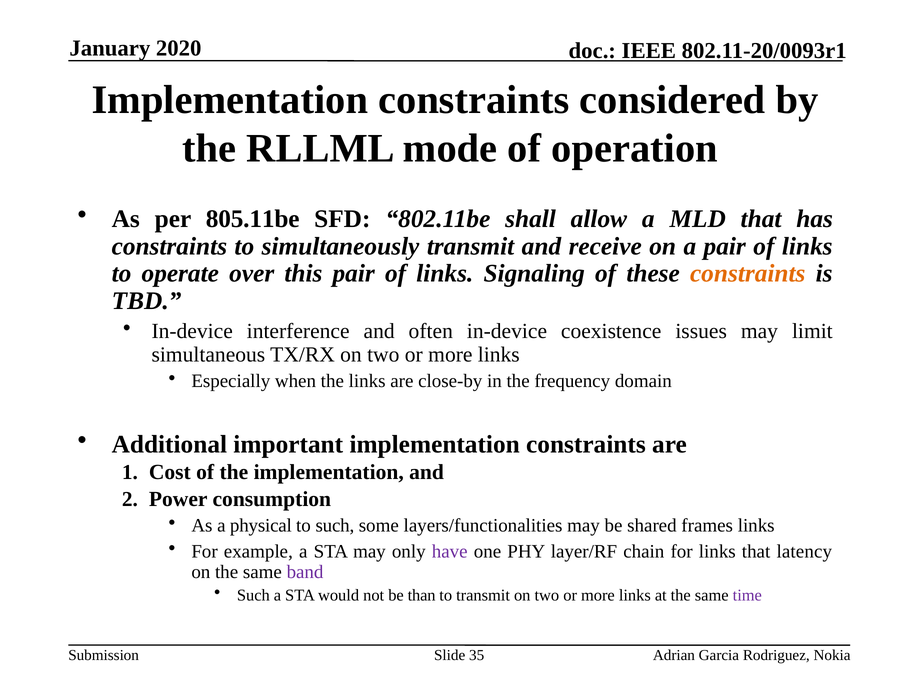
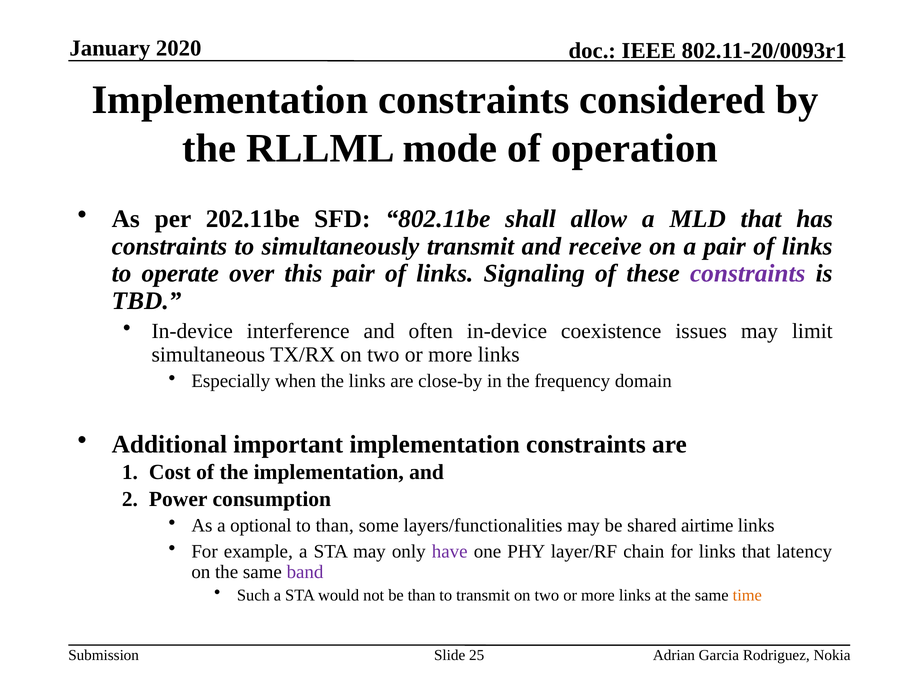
805.11be: 805.11be -> 202.11be
constraints at (748, 274) colour: orange -> purple
physical: physical -> optional
to such: such -> than
frames: frames -> airtime
time colour: purple -> orange
35: 35 -> 25
